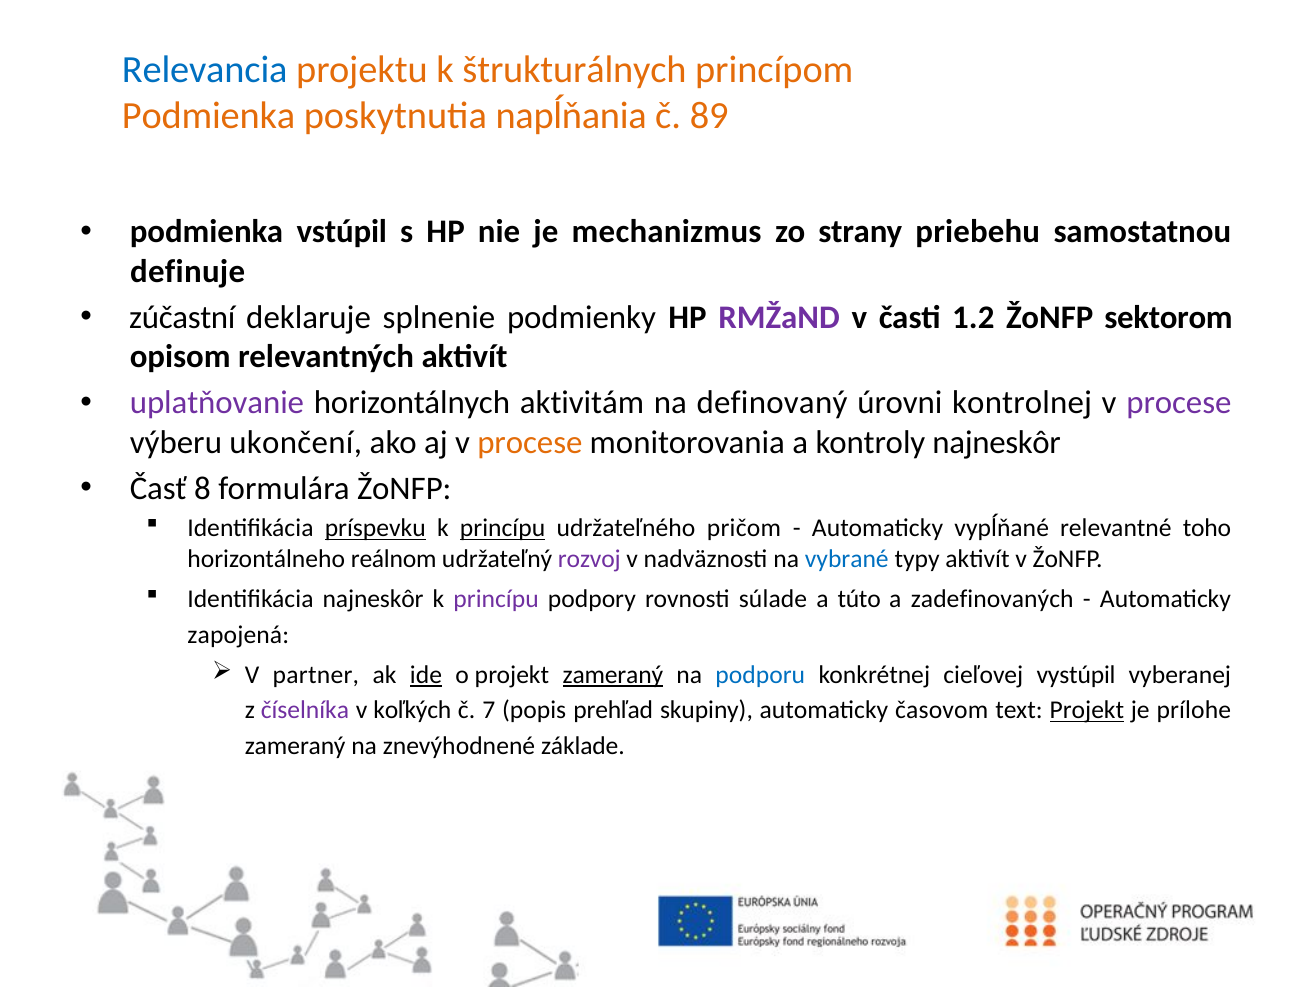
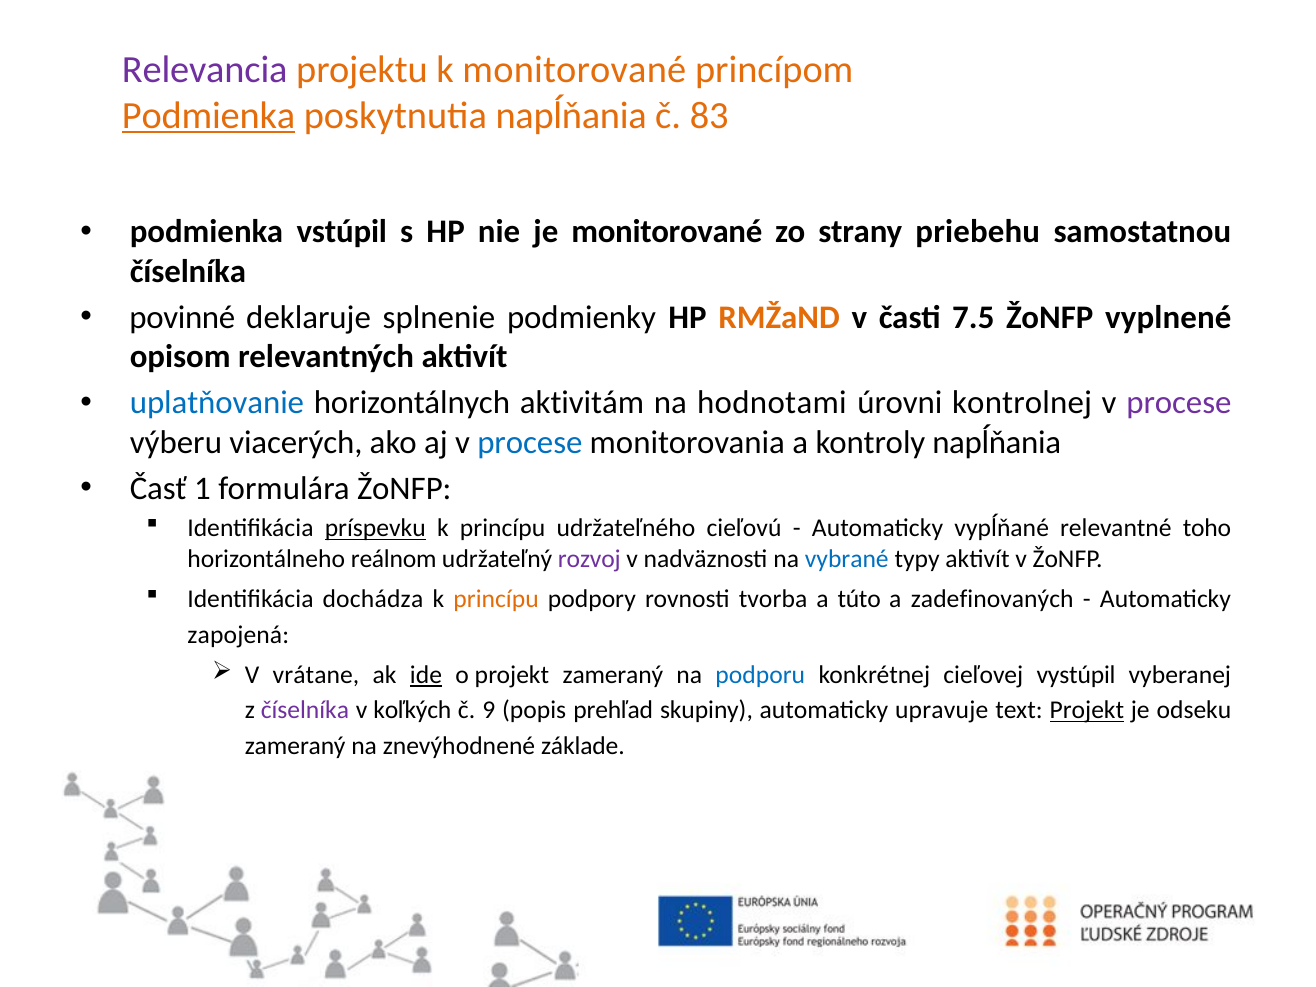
Relevancia colour: blue -> purple
k štrukturálnych: štrukturálnych -> monitorované
Podmienka at (209, 116) underline: none -> present
89: 89 -> 83
je mechanizmus: mechanizmus -> monitorované
definuje at (188, 271): definuje -> číselníka
zúčastní: zúčastní -> povinné
RMŽaND colour: purple -> orange
1.2: 1.2 -> 7.5
sektorom: sektorom -> vyplnené
uplatňovanie colour: purple -> blue
definovaný: definovaný -> hodnotami
ukončení: ukončení -> viacerých
procese at (530, 442) colour: orange -> blue
kontroly najneskôr: najneskôr -> napĺňania
8: 8 -> 1
princípu at (503, 528) underline: present -> none
pričom: pričom -> cieľovú
Identifikácia najneskôr: najneskôr -> dochádza
princípu at (496, 599) colour: purple -> orange
súlade: súlade -> tvorba
partner: partner -> vrátane
zameraný at (613, 675) underline: present -> none
7: 7 -> 9
časovom: časovom -> upravuje
prílohe: prílohe -> odseku
